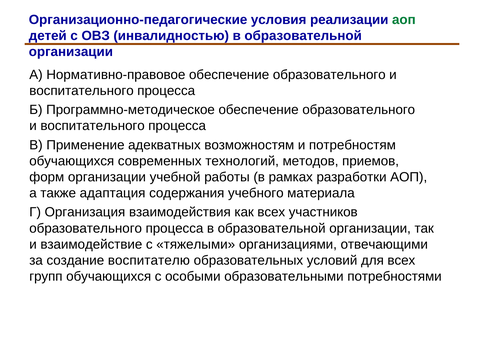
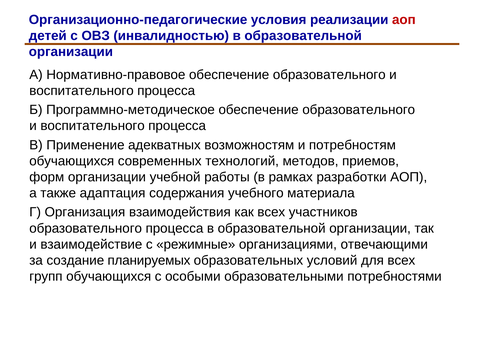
аоп at (404, 20) colour: green -> red
тяжелыми: тяжелыми -> режимные
воспитателю: воспитателю -> планируемых
